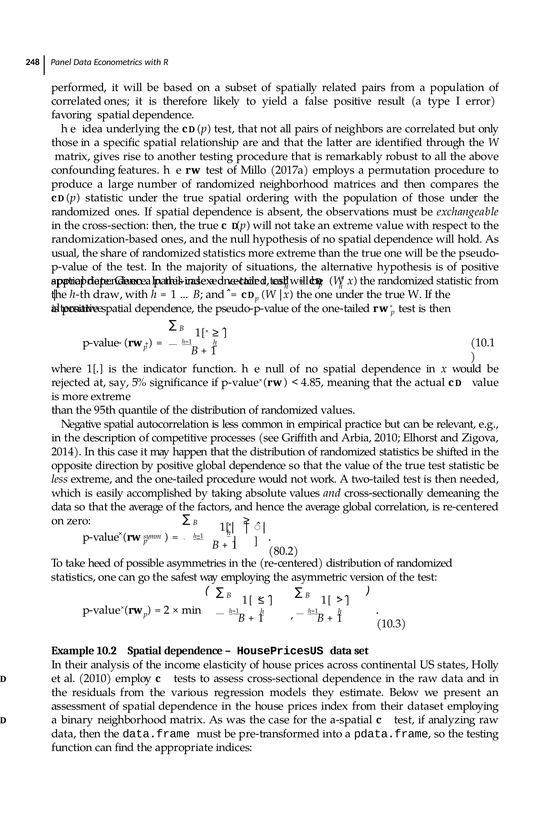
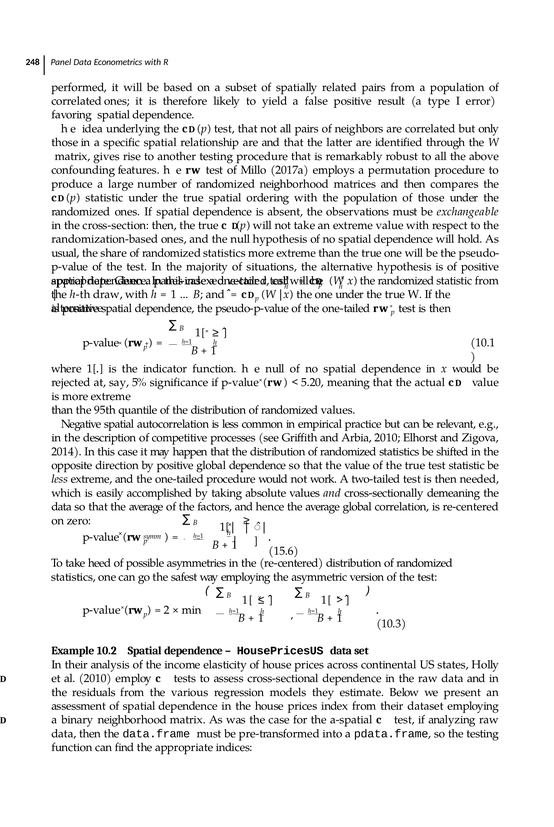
4.85: 4.85 -> 5.20
80.2: 80.2 -> 15.6
